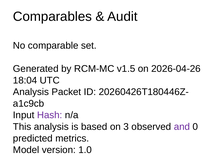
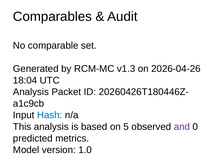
v1.5: v1.5 -> v1.3
Hash colour: purple -> blue
3: 3 -> 5
